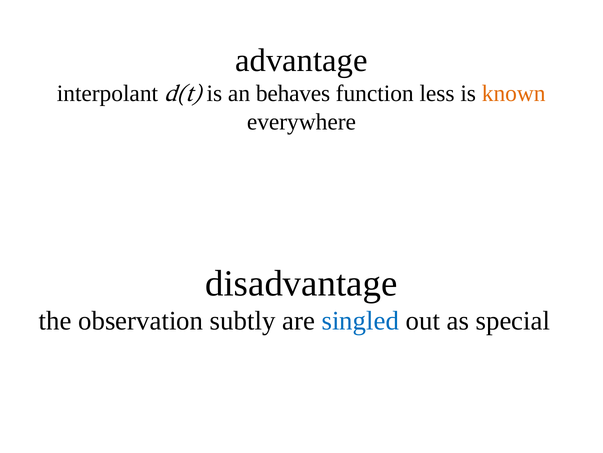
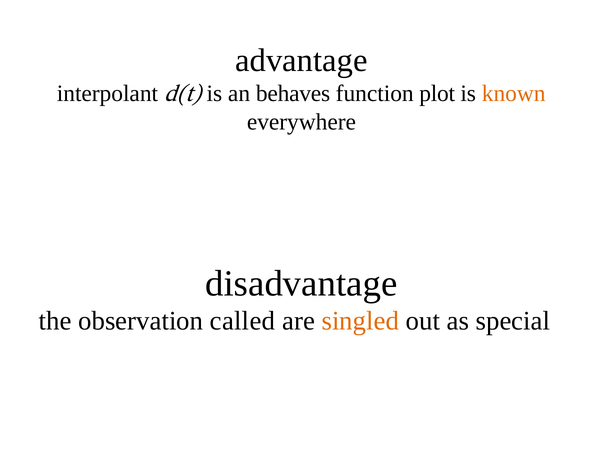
less: less -> plot
subtly: subtly -> called
singled colour: blue -> orange
